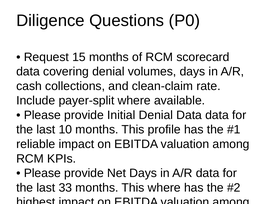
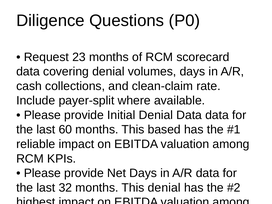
15: 15 -> 23
10: 10 -> 60
profile: profile -> based
33: 33 -> 32
This where: where -> denial
